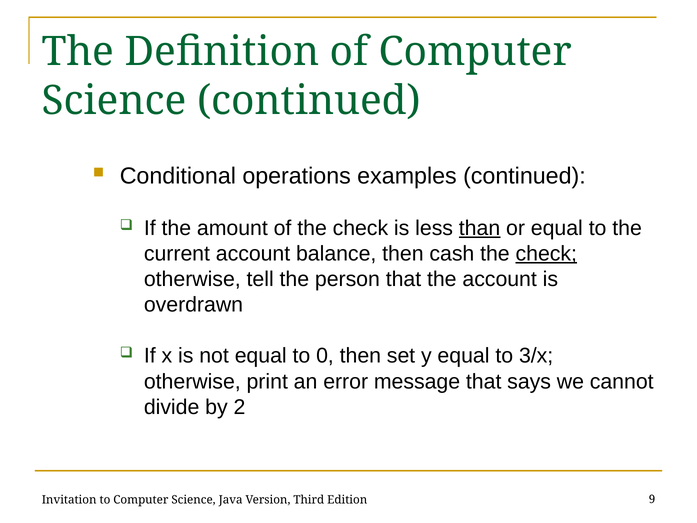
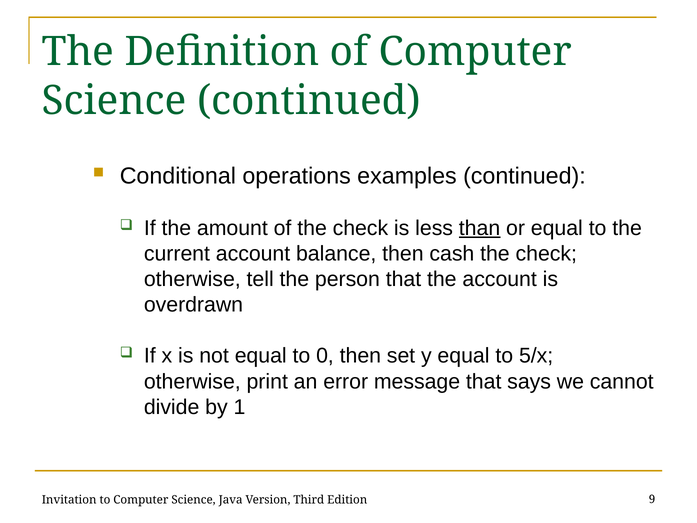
check at (546, 254) underline: present -> none
3/x: 3/x -> 5/x
2: 2 -> 1
